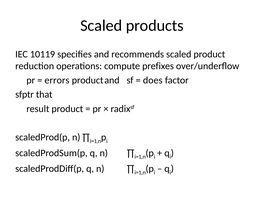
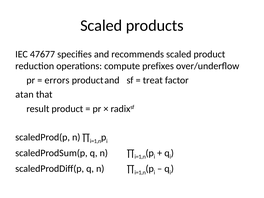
10119: 10119 -> 47677
does: does -> treat
sfptr: sfptr -> atan
